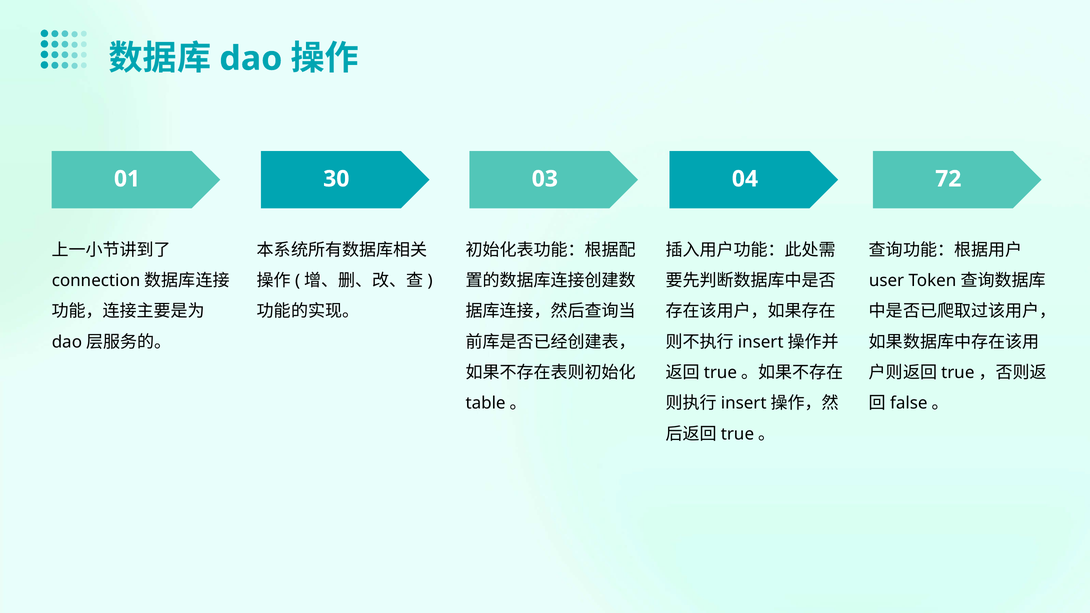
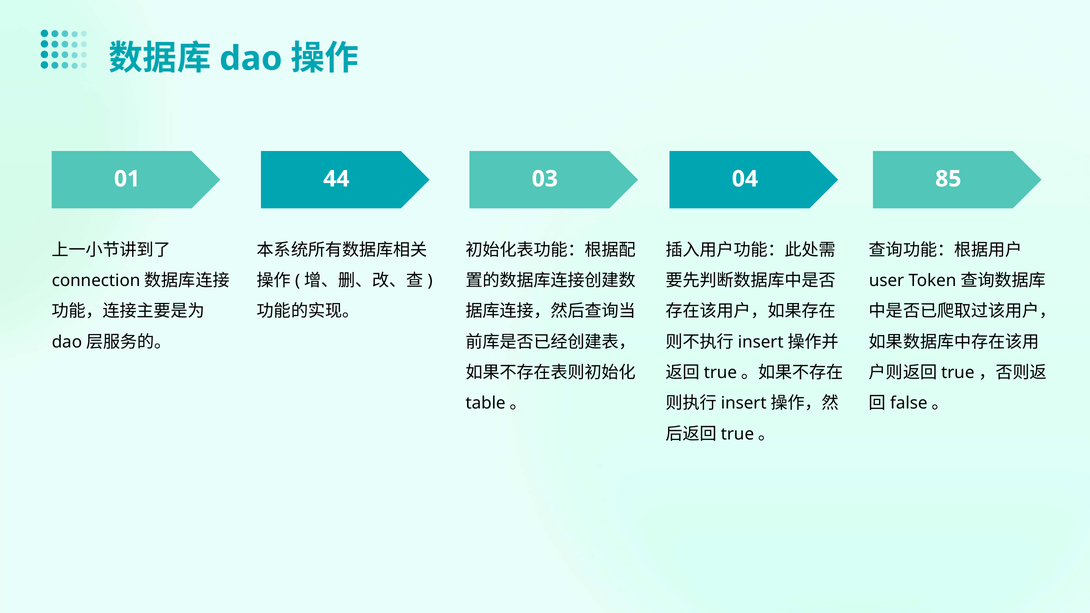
30: 30 -> 44
72: 72 -> 85
